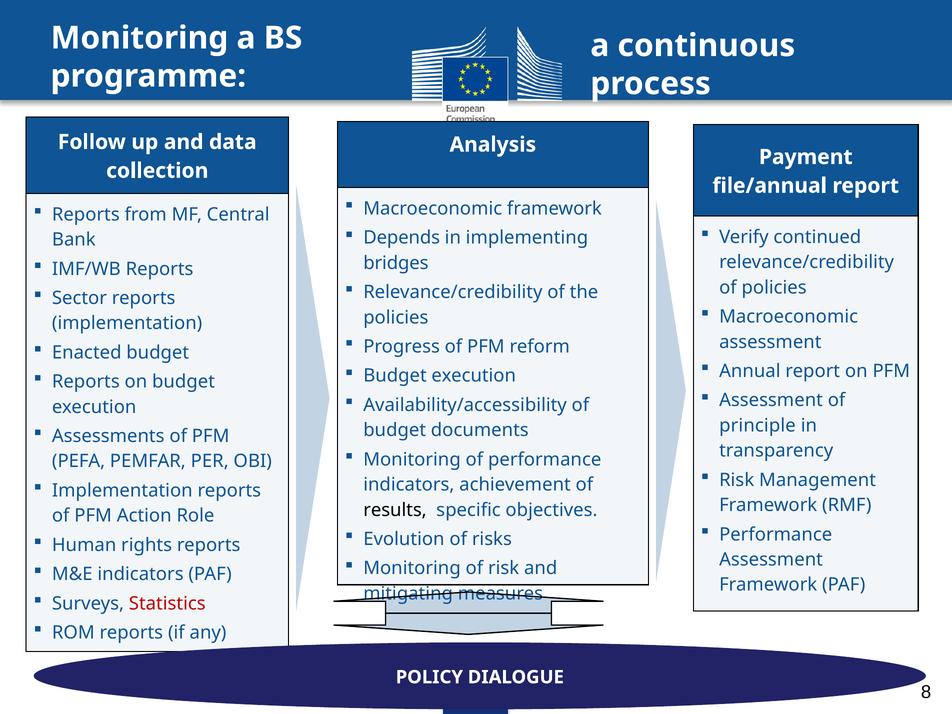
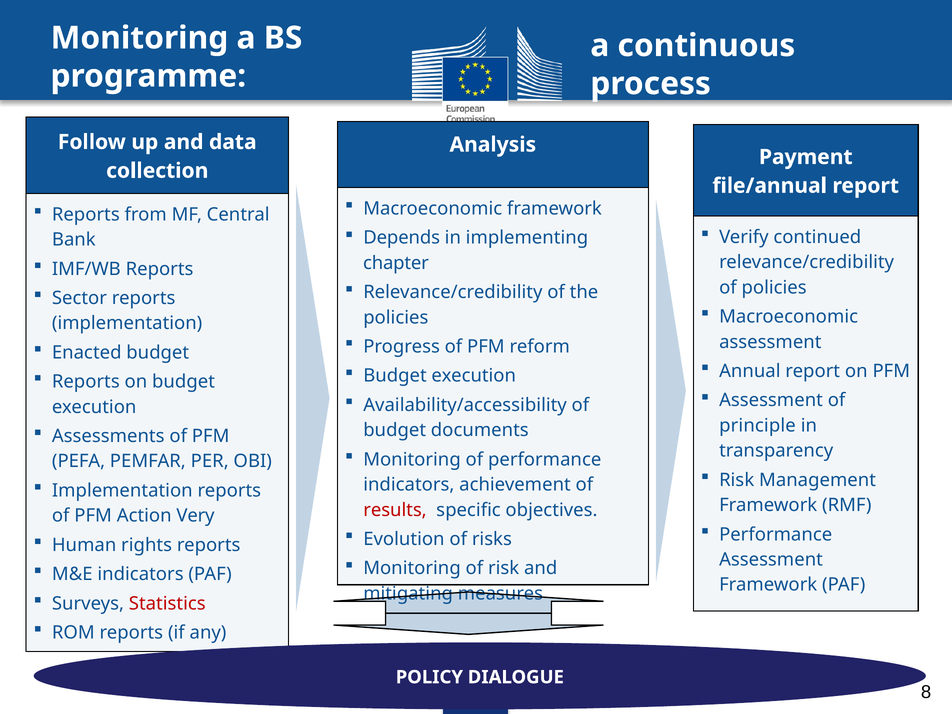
bridges: bridges -> chapter
results colour: black -> red
Role: Role -> Very
